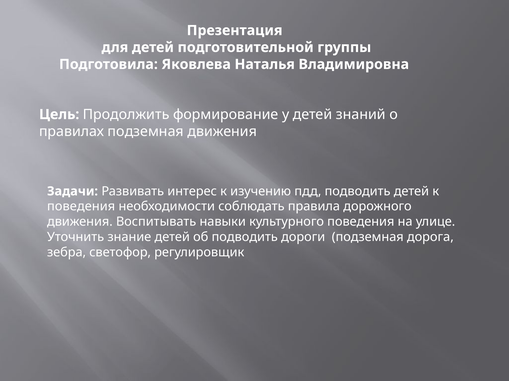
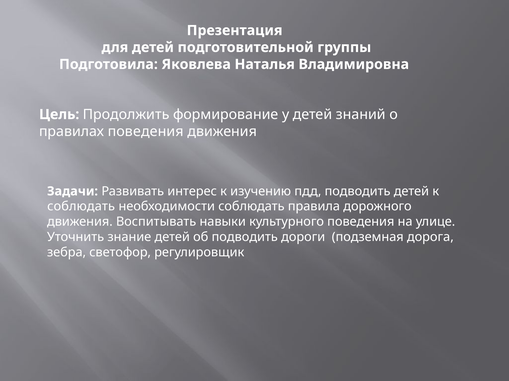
правилах подземная: подземная -> поведения
поведения at (81, 207): поведения -> соблюдать
